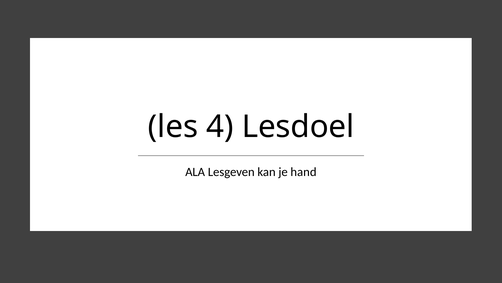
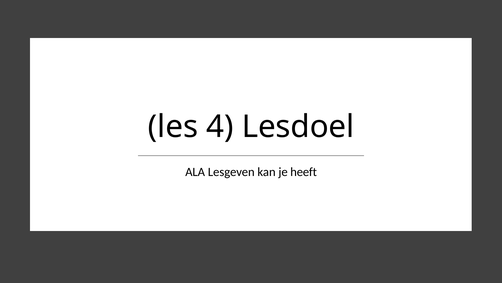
hand: hand -> heeft
